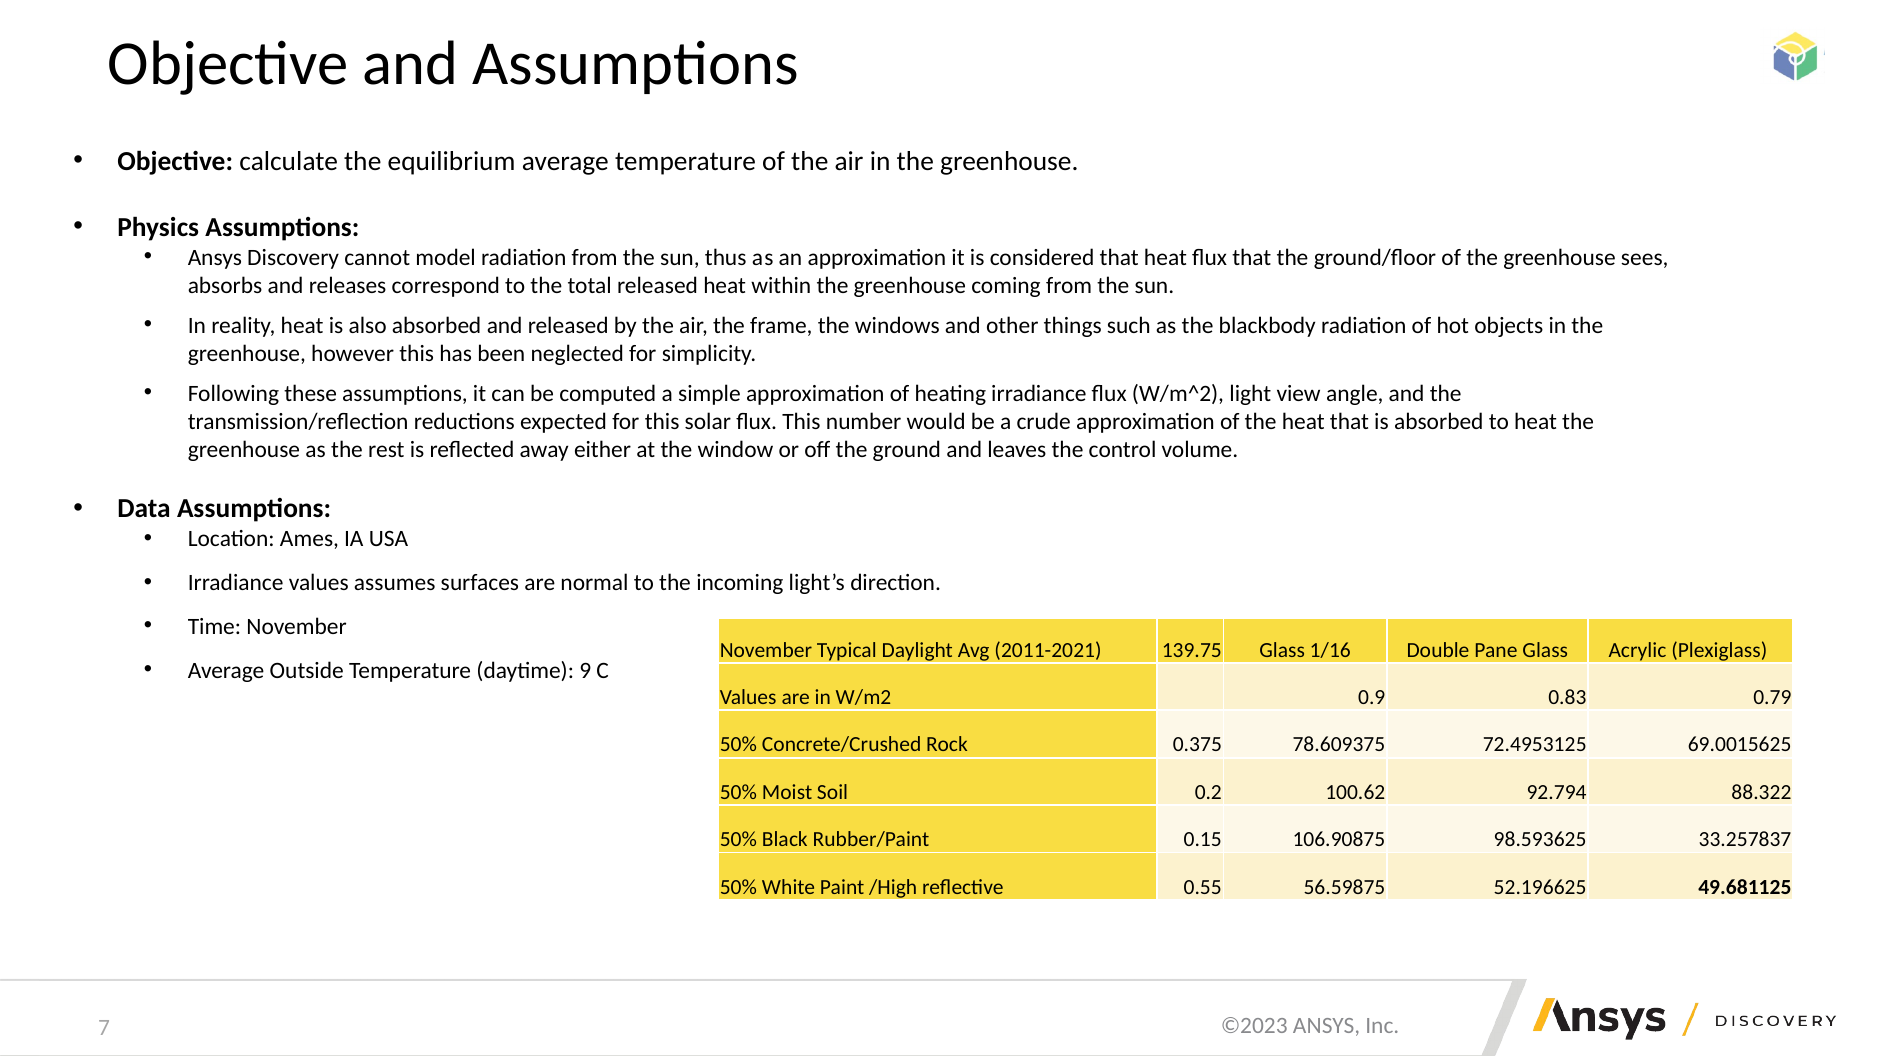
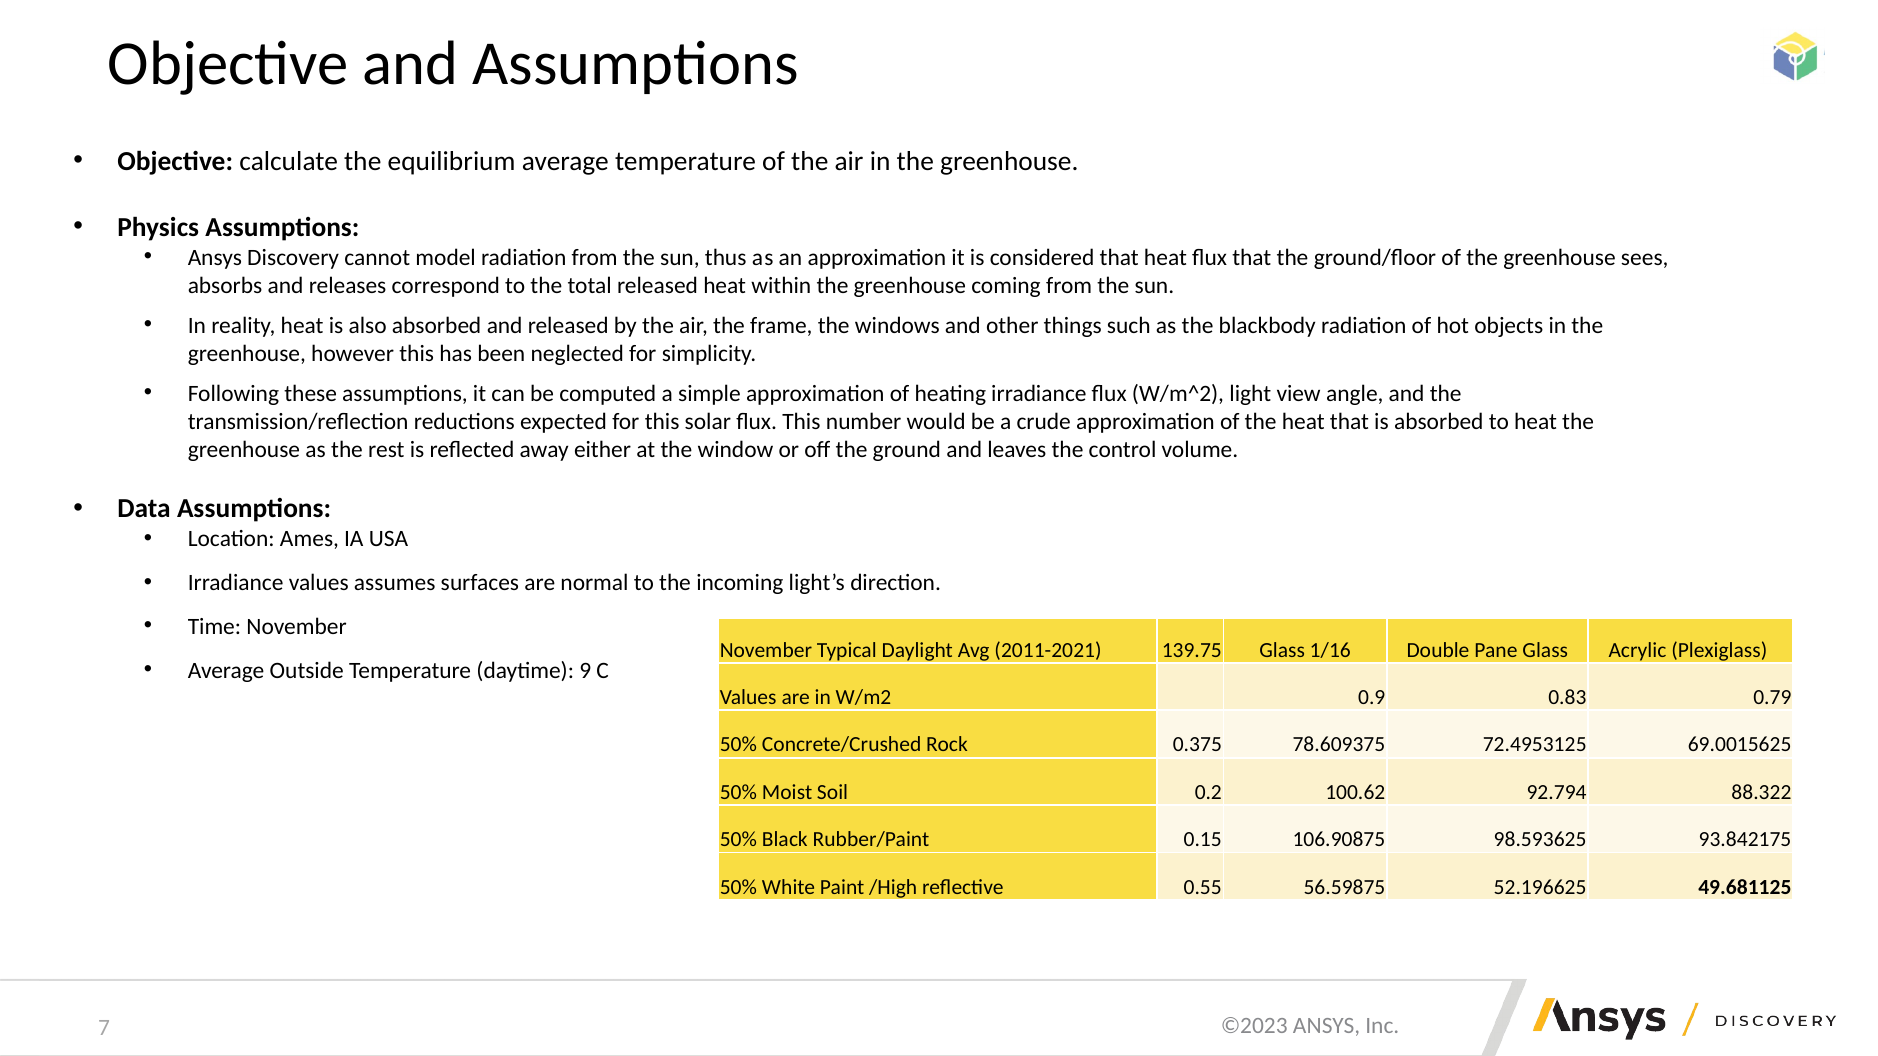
33.257837: 33.257837 -> 93.842175
